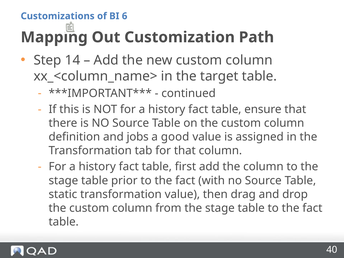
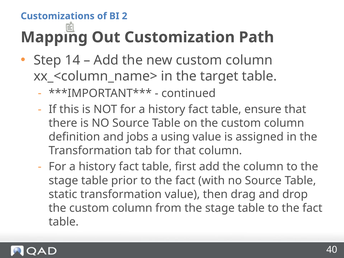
6: 6 -> 2
good: good -> using
